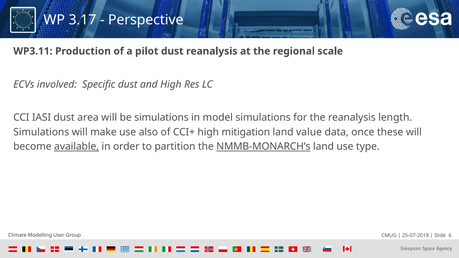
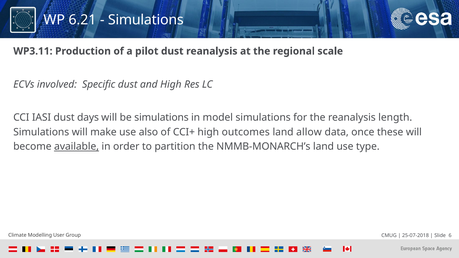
3.17: 3.17 -> 6.21
Perspective at (146, 20): Perspective -> Simulations
area: area -> days
mitigation: mitigation -> outcomes
value: value -> allow
NMMB-MONARCH’s underline: present -> none
